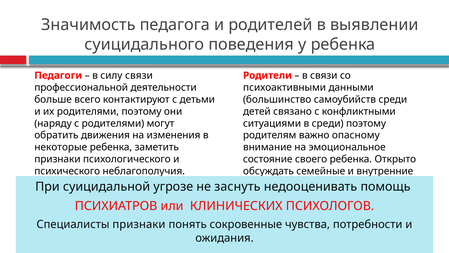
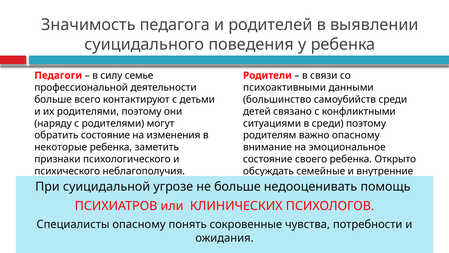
силу связи: связи -> семье
обратить движения: движения -> состояние
не заснуть: заснуть -> больше
Специалисты признаки: признаки -> опасному
